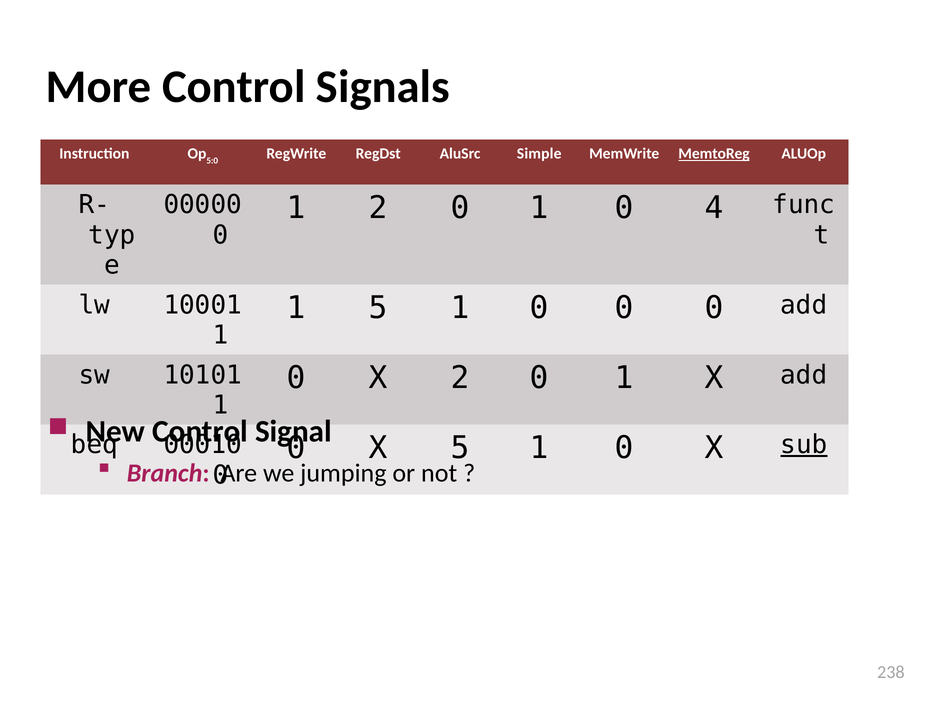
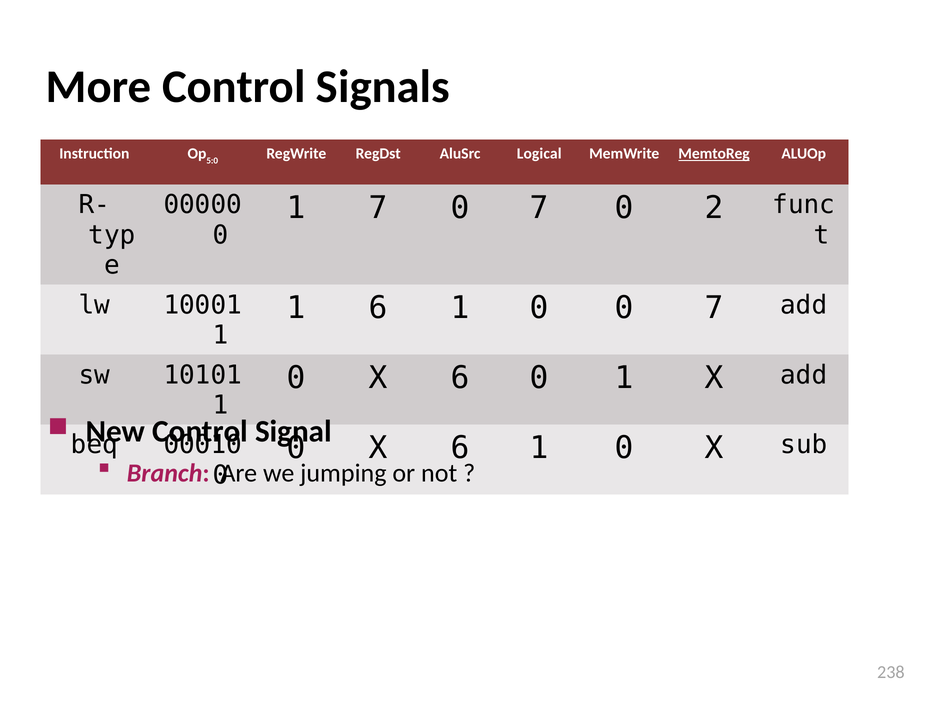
Simple: Simple -> Logical
1 2: 2 -> 7
1 at (539, 208): 1 -> 7
4: 4 -> 2
1 5: 5 -> 6
0 0 0: 0 -> 7
2 at (460, 378): 2 -> 6
5 at (460, 448): 5 -> 6
sub underline: present -> none
